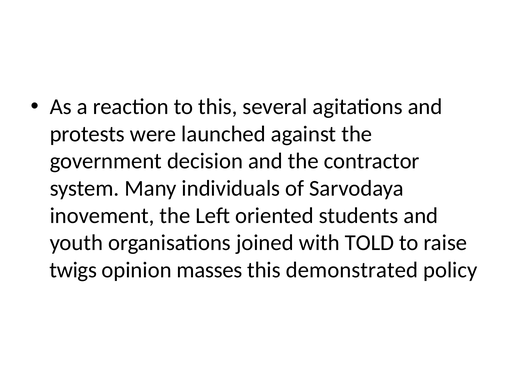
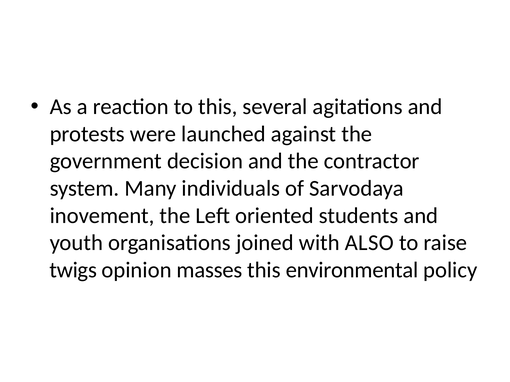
TOLD: TOLD -> ALSO
demonstrated: demonstrated -> environmental
